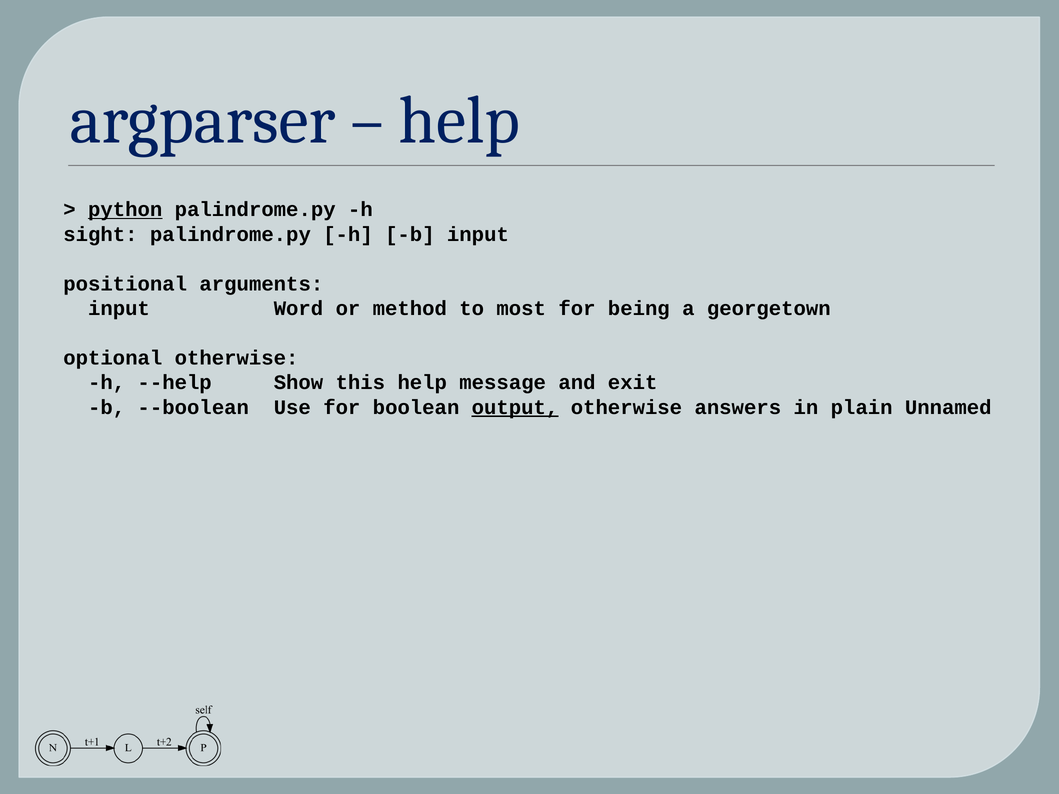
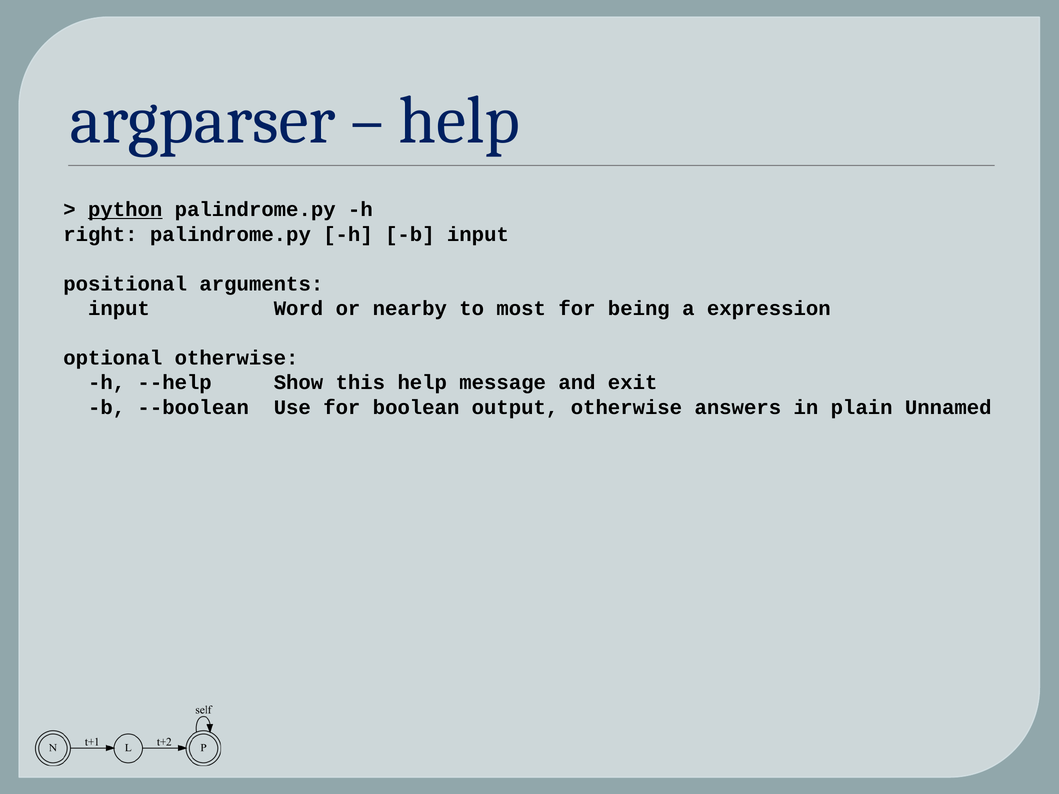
sight: sight -> right
method: method -> nearby
georgetown: georgetown -> expression
output underline: present -> none
